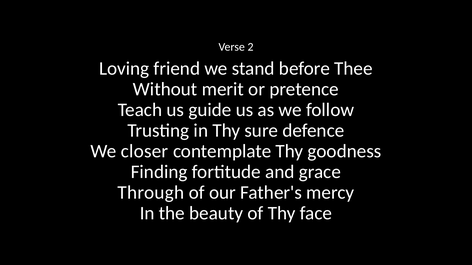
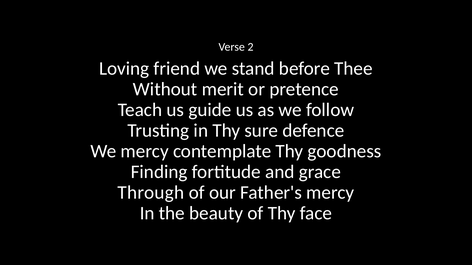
We closer: closer -> mercy
